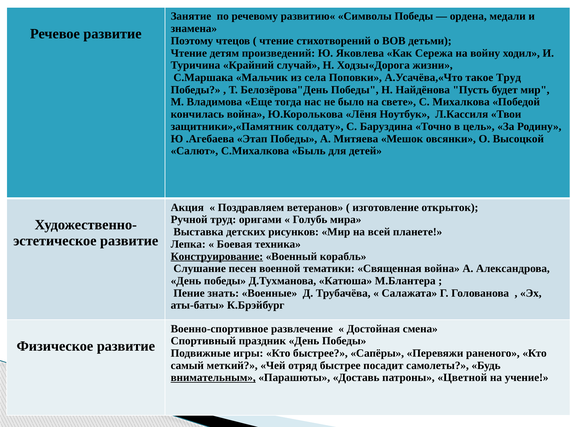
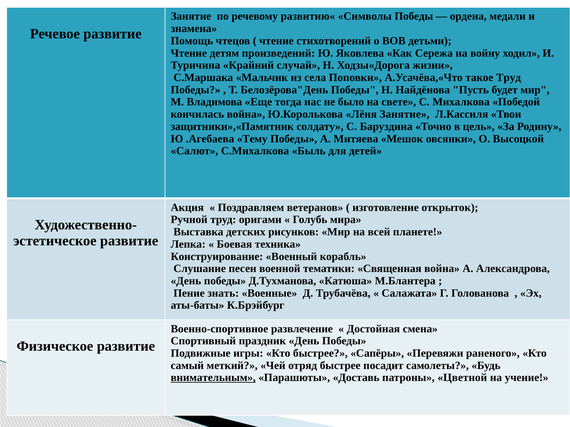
Поэтому: Поэтому -> Помощь
Лёня Ноутбук: Ноутбук -> Занятие
Этап: Этап -> Тему
Конструирование underline: present -> none
